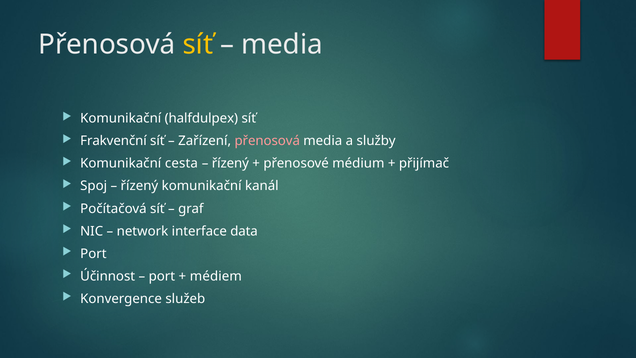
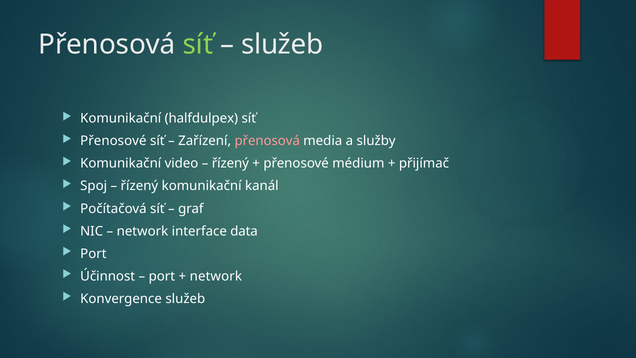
síť at (198, 45) colour: yellow -> light green
media at (282, 45): media -> služeb
Frakvenční at (113, 141): Frakvenční -> Přenosové
cesta: cesta -> video
médiem at (216, 276): médiem -> network
